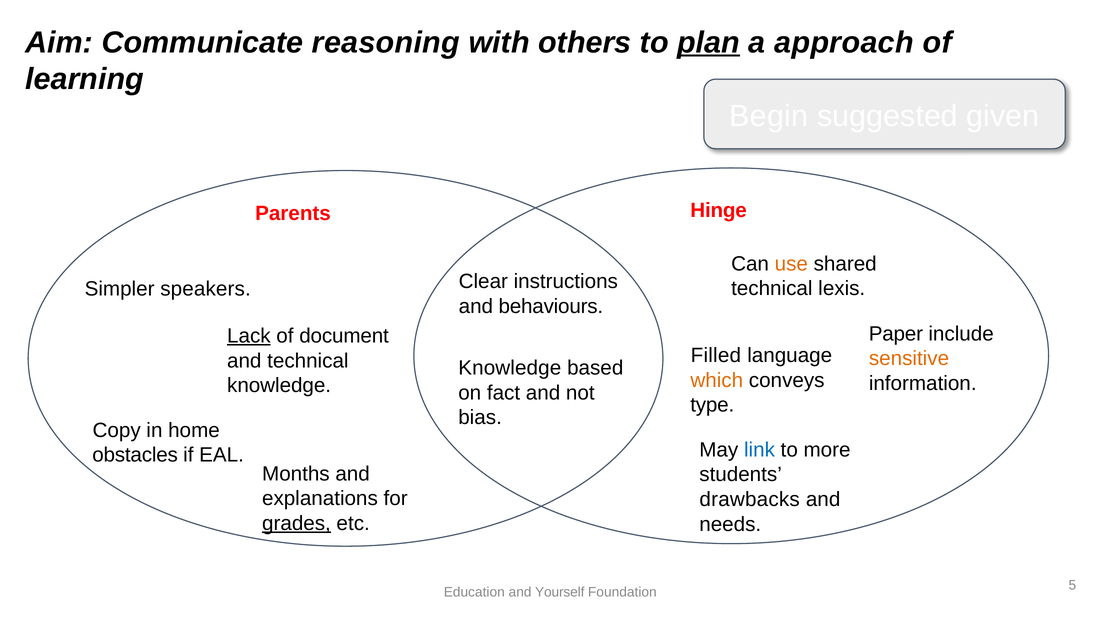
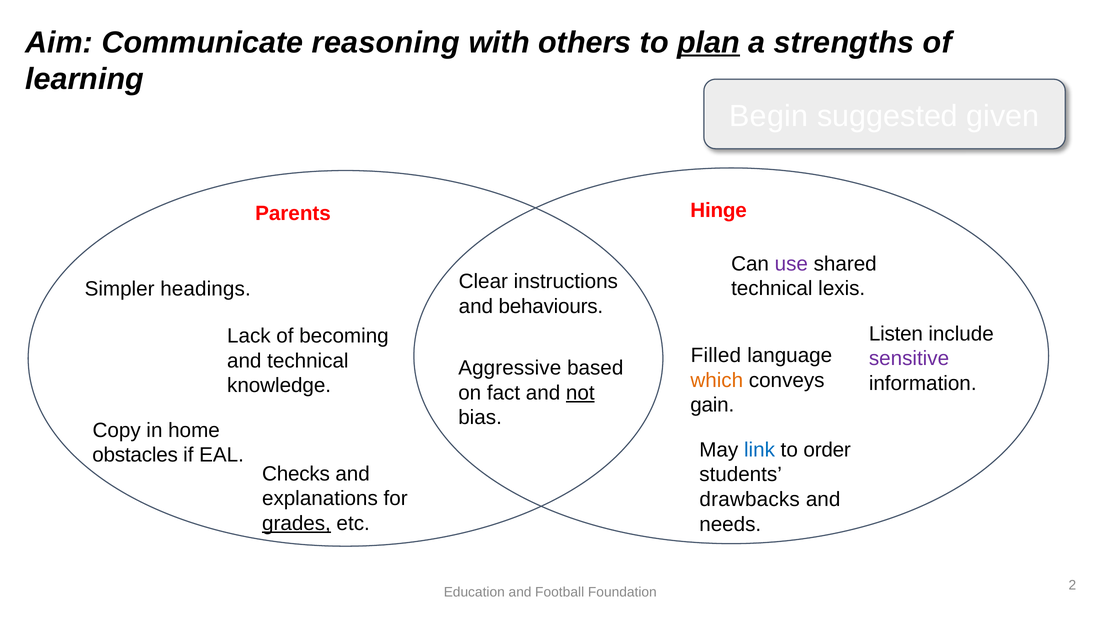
approach: approach -> strengths
use colour: orange -> purple
speakers: speakers -> headings
Paper: Paper -> Listen
Lack underline: present -> none
document: document -> becoming
sensitive colour: orange -> purple
Knowledge at (510, 368): Knowledge -> Aggressive
not underline: none -> present
type: type -> gain
more: more -> order
Months: Months -> Checks
Yourself: Yourself -> Football
5: 5 -> 2
